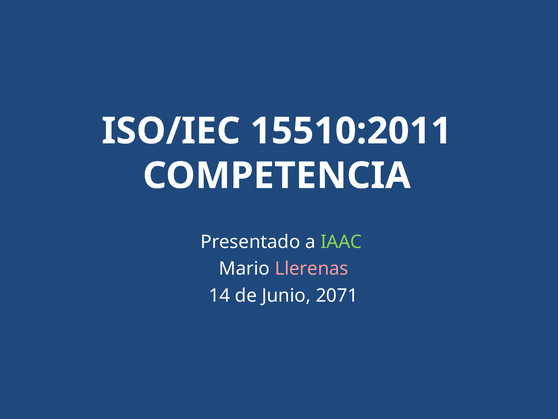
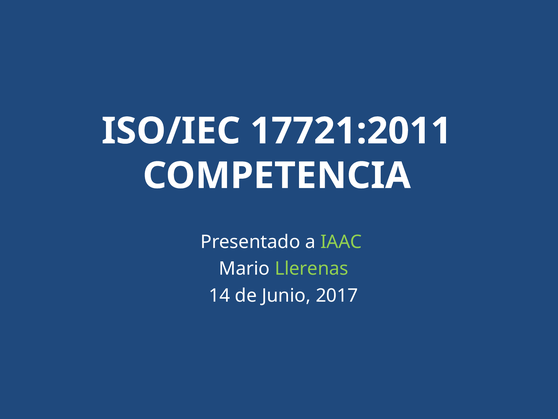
15510:2011: 15510:2011 -> 17721:2011
Llerenas colour: pink -> light green
2071: 2071 -> 2017
